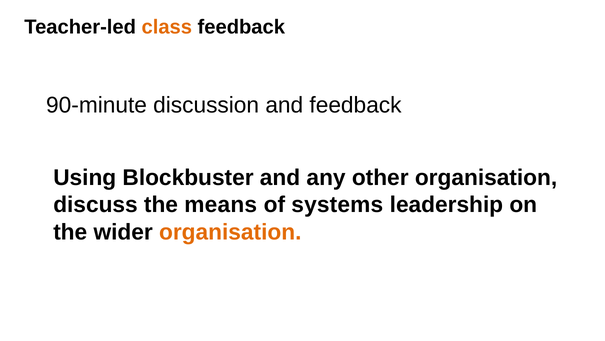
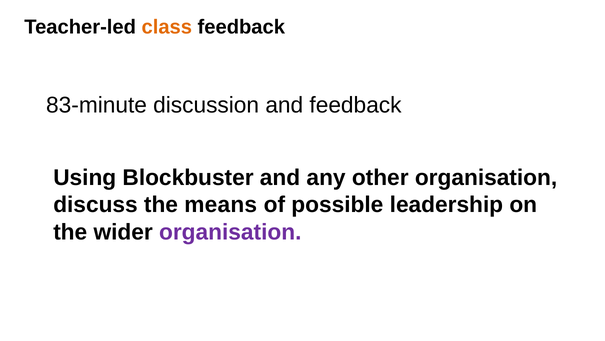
90-minute: 90-minute -> 83-minute
systems: systems -> possible
organisation at (230, 232) colour: orange -> purple
